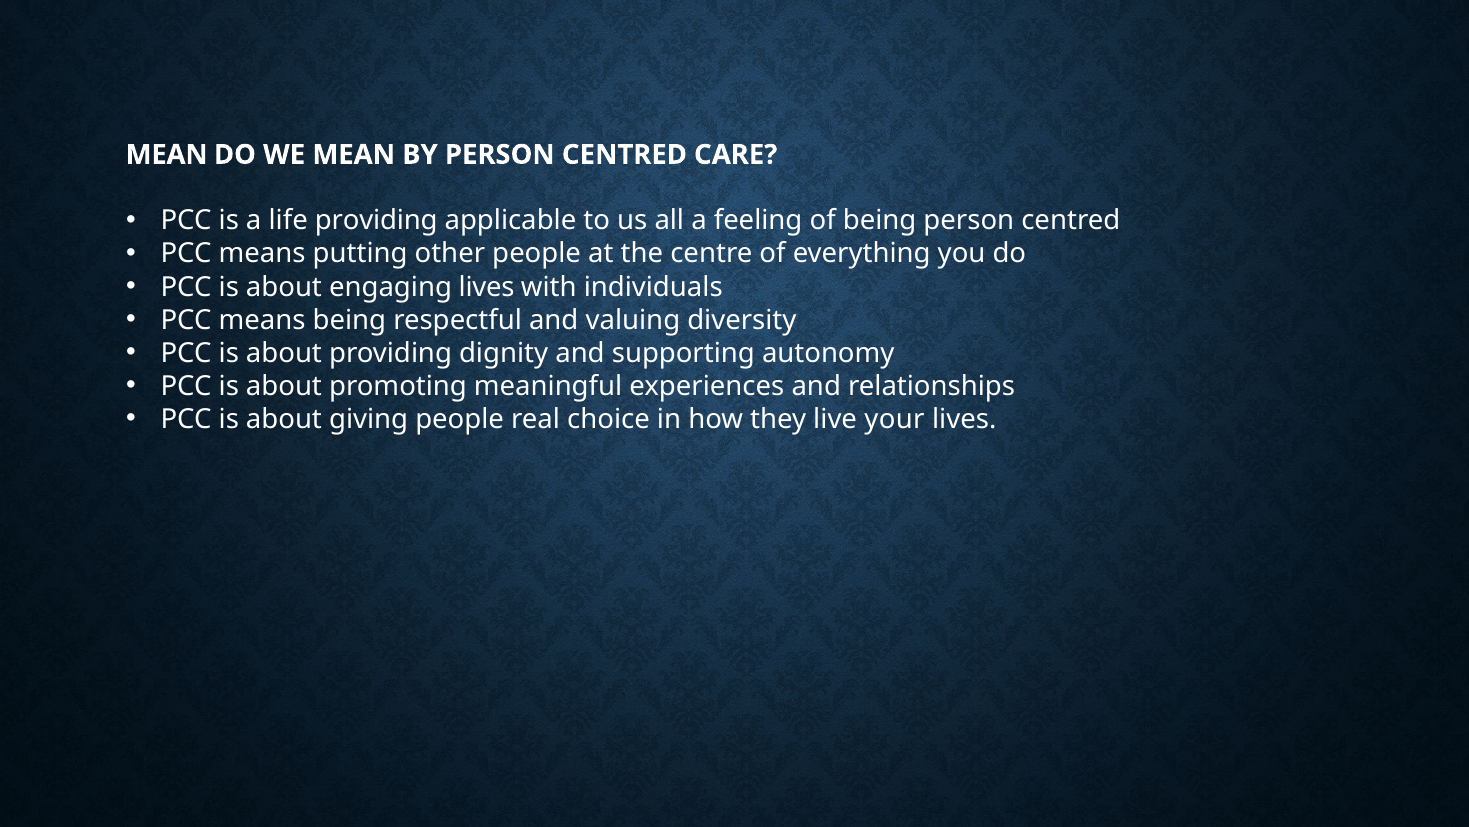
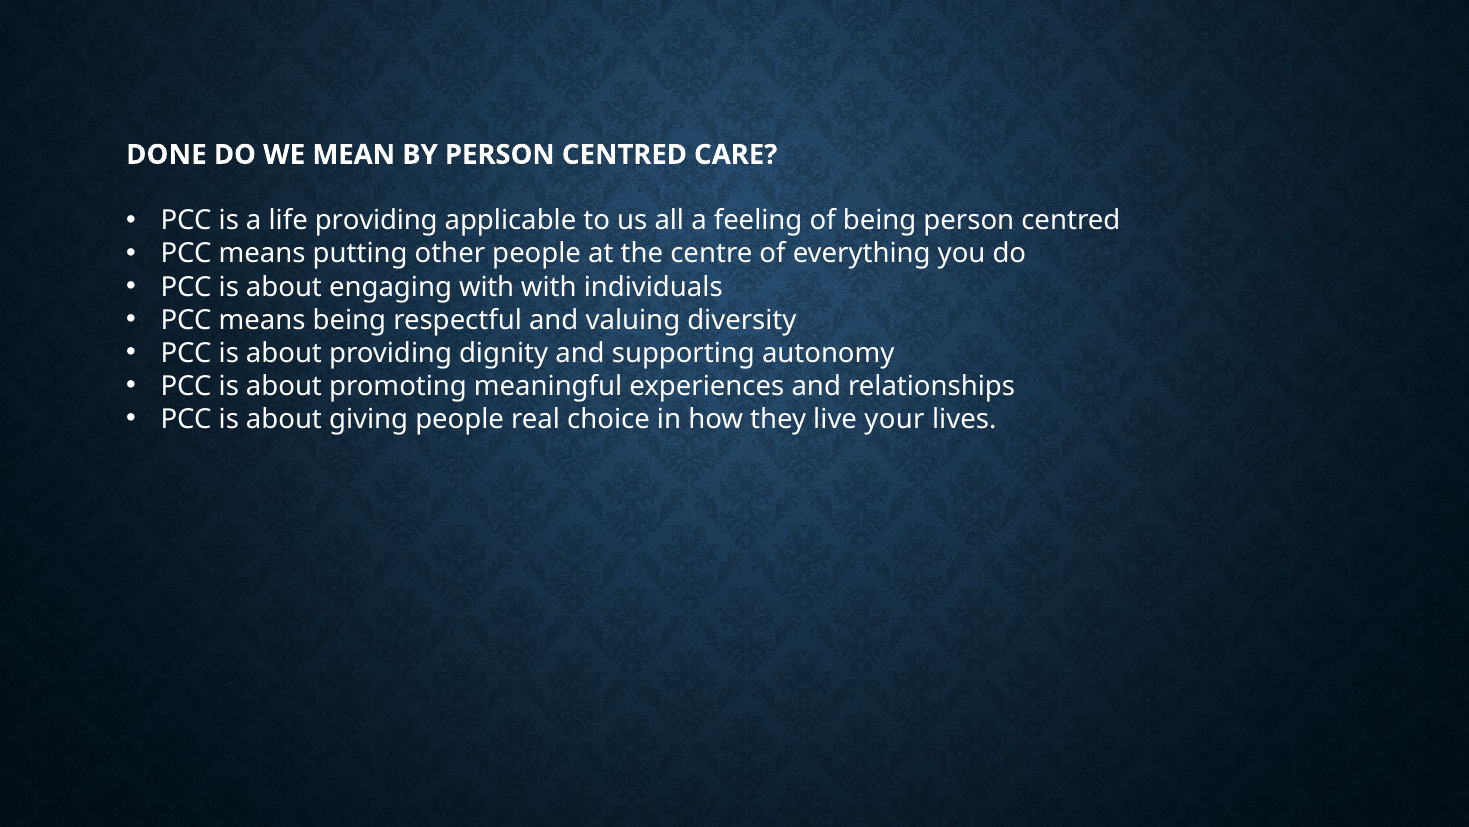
MEAN at (167, 155): MEAN -> DONE
engaging lives: lives -> with
